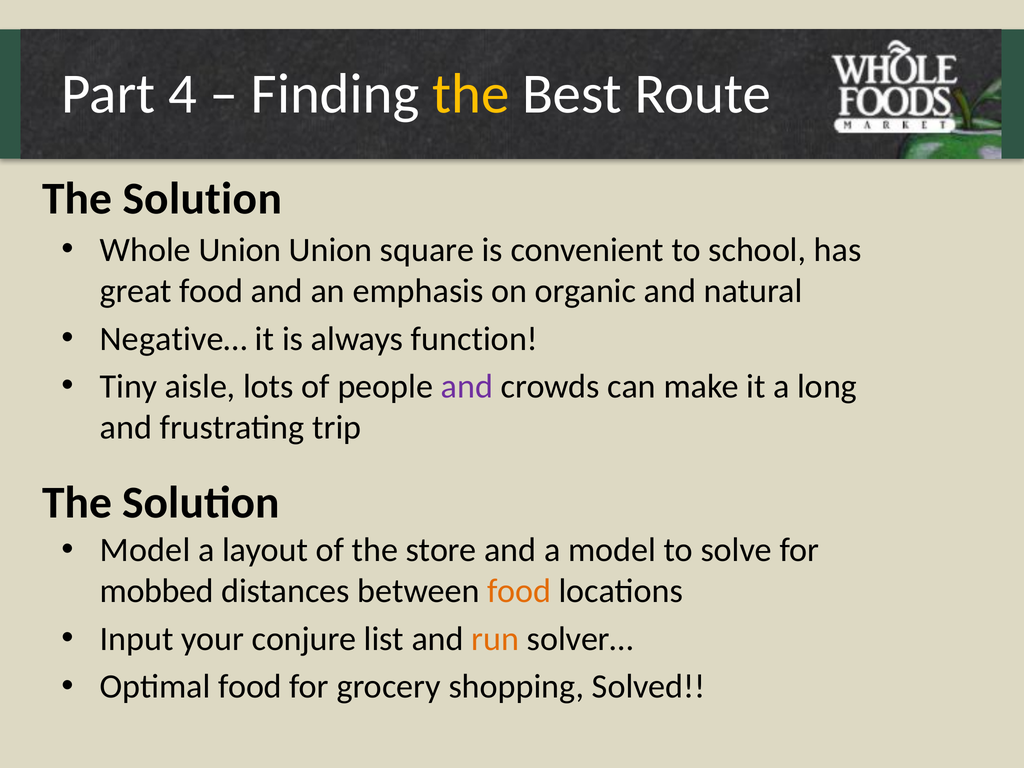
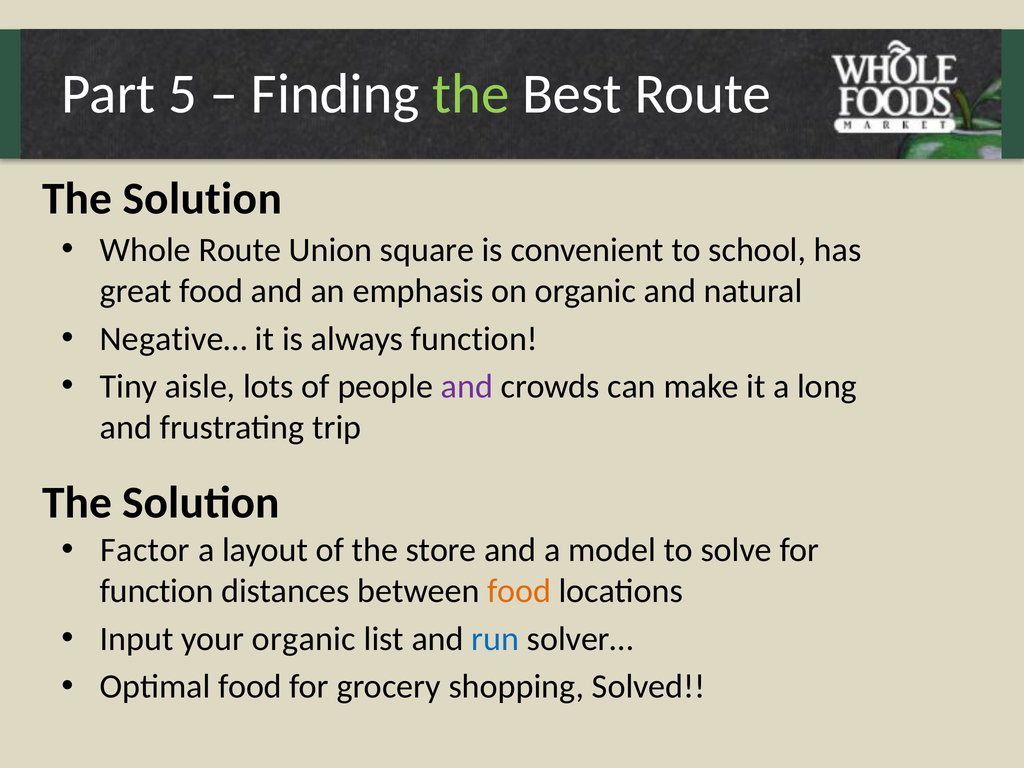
4: 4 -> 5
the at (471, 94) colour: yellow -> light green
Whole Union: Union -> Route
Model at (145, 550): Model -> Factor
mobbed at (157, 591): mobbed -> function
your conjure: conjure -> organic
run colour: orange -> blue
